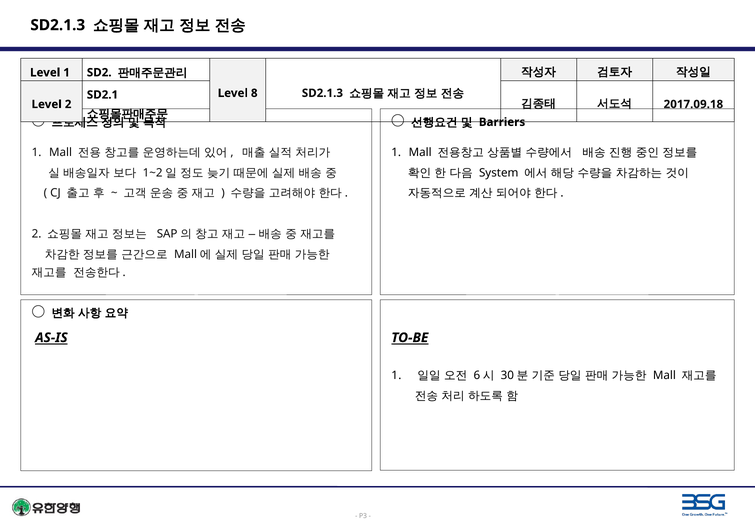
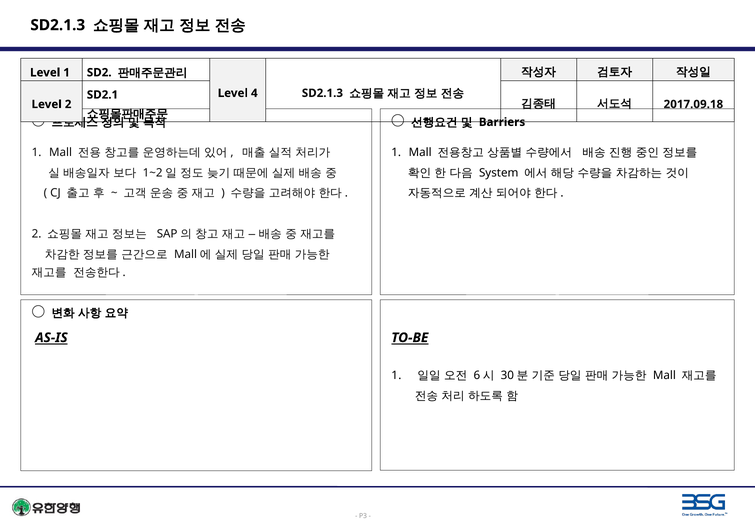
8: 8 -> 4
